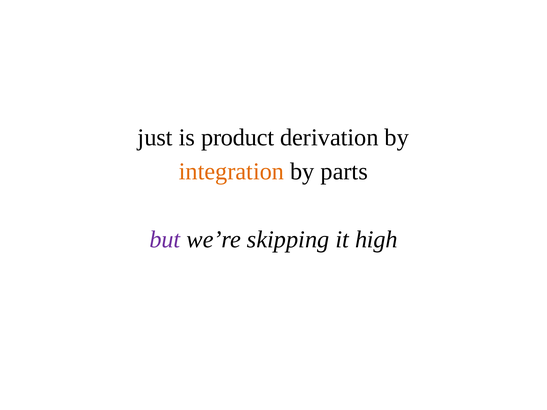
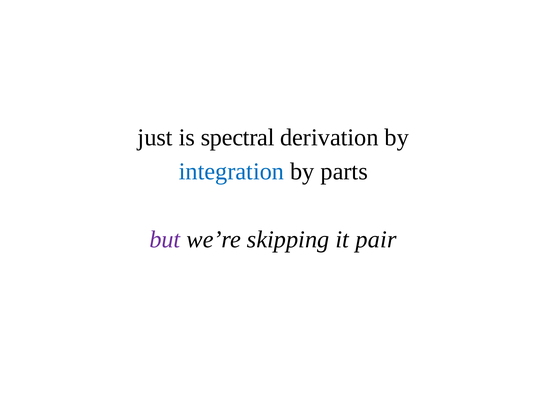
product: product -> spectral
integration colour: orange -> blue
high: high -> pair
